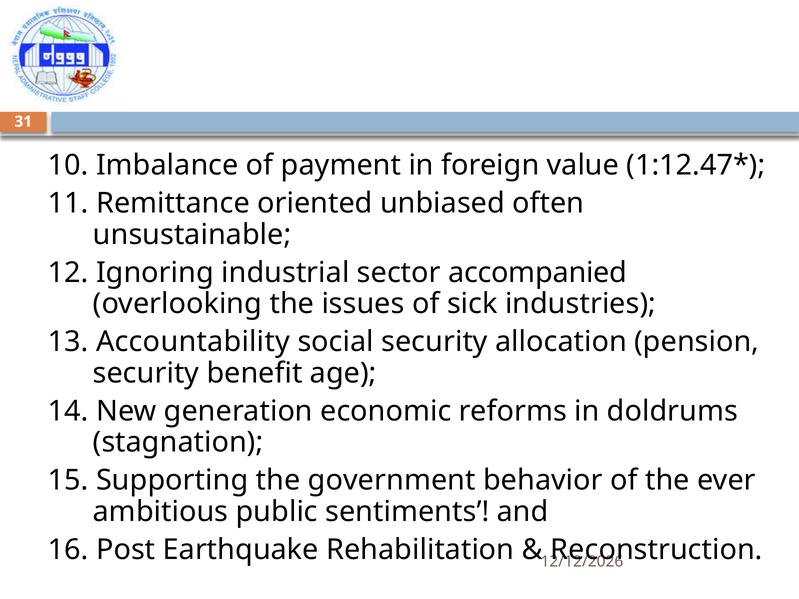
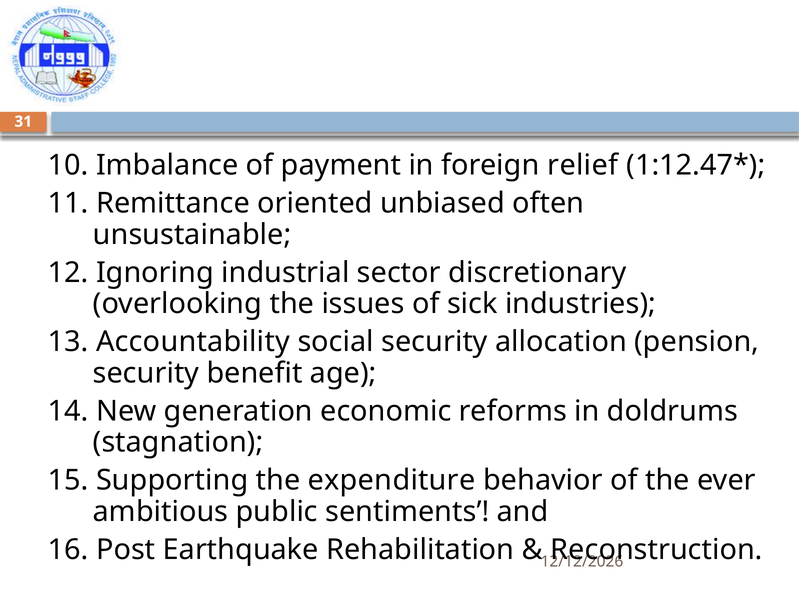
value: value -> relief
accompanied: accompanied -> discretionary
government: government -> expenditure
